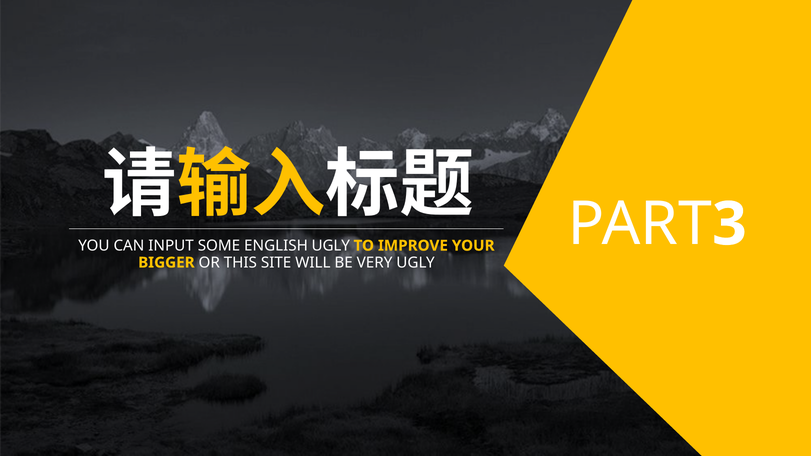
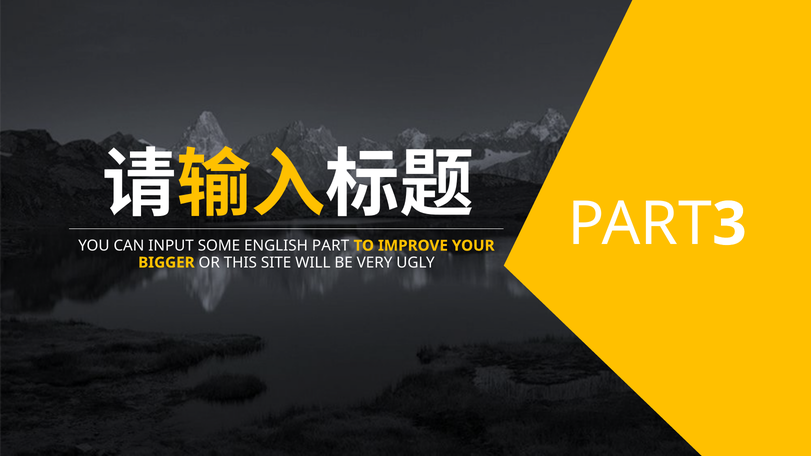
ENGLISH UGLY: UGLY -> PART
